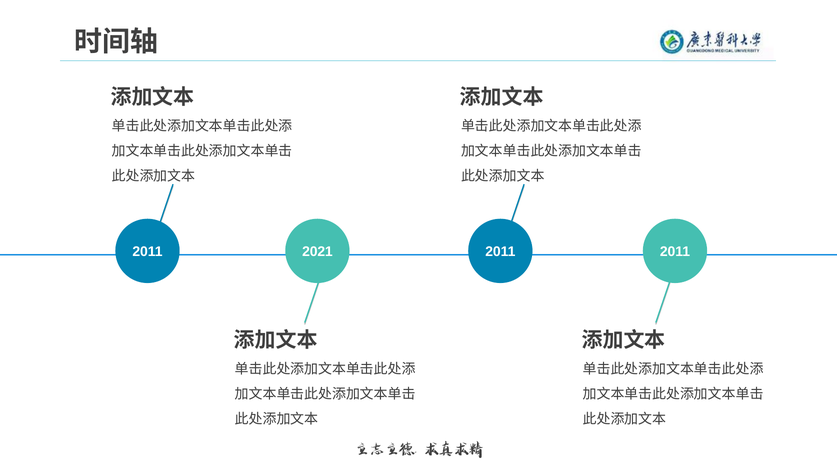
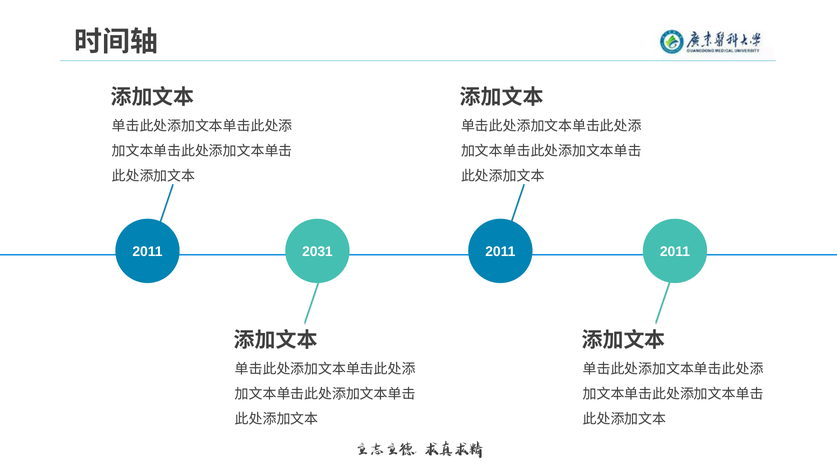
2021: 2021 -> 2031
